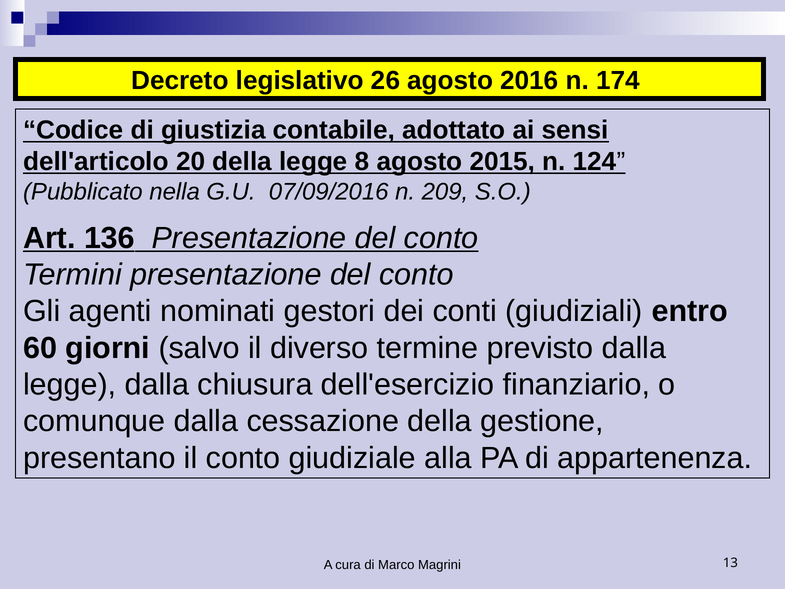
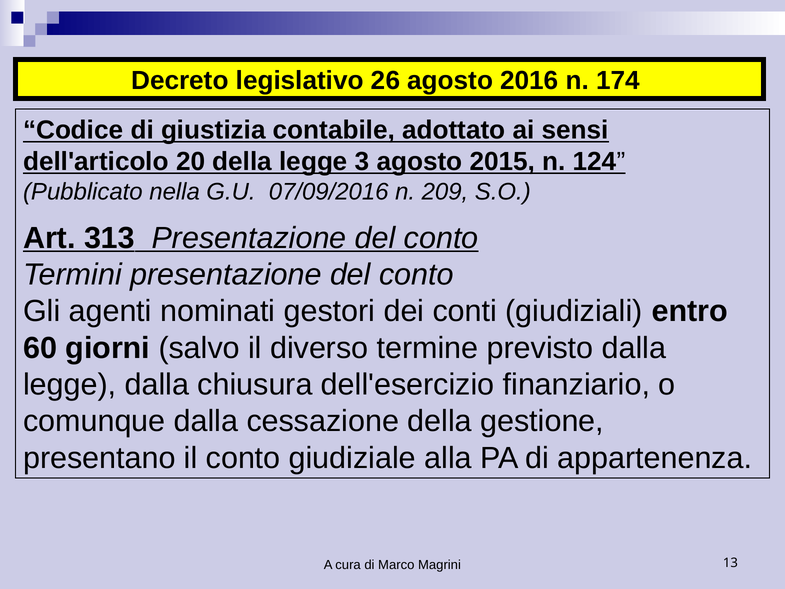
8: 8 -> 3
136: 136 -> 313
